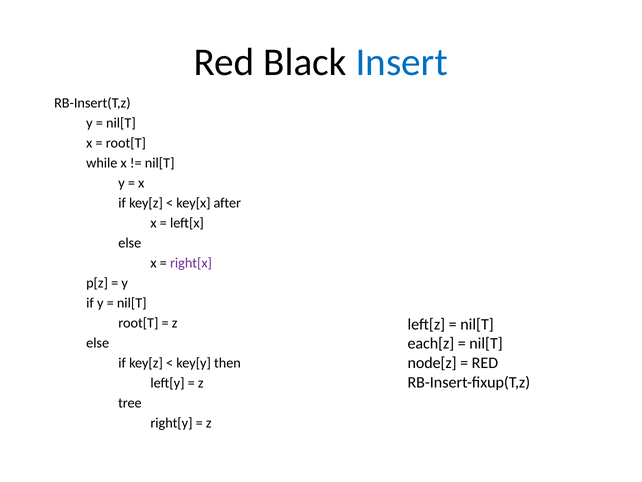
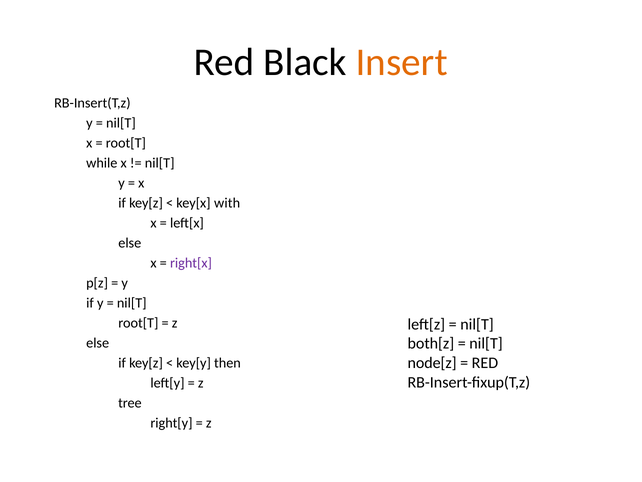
Insert colour: blue -> orange
after: after -> with
each[z: each[z -> both[z
